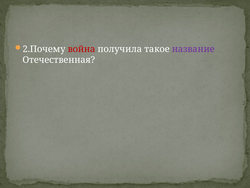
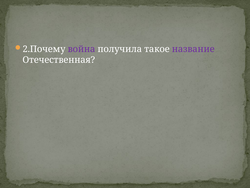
война colour: red -> purple
